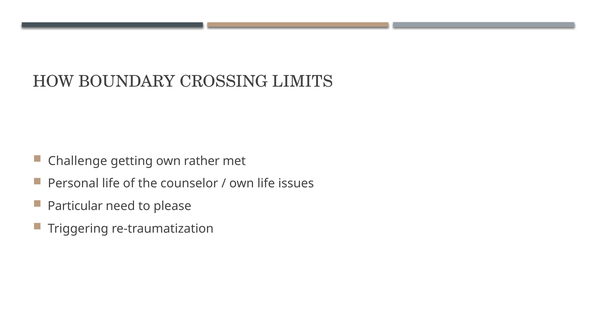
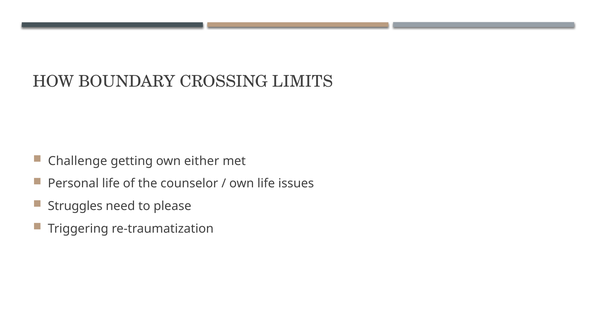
rather: rather -> either
Particular: Particular -> Struggles
